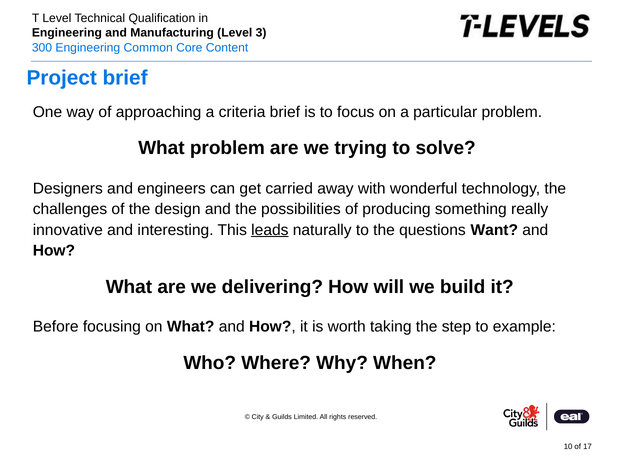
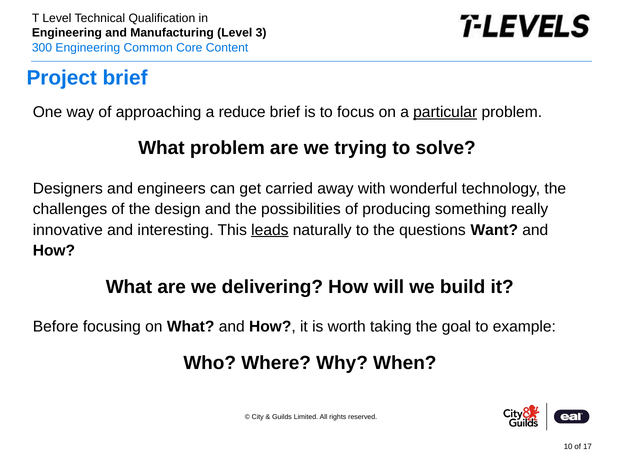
criteria: criteria -> reduce
particular underline: none -> present
step: step -> goal
